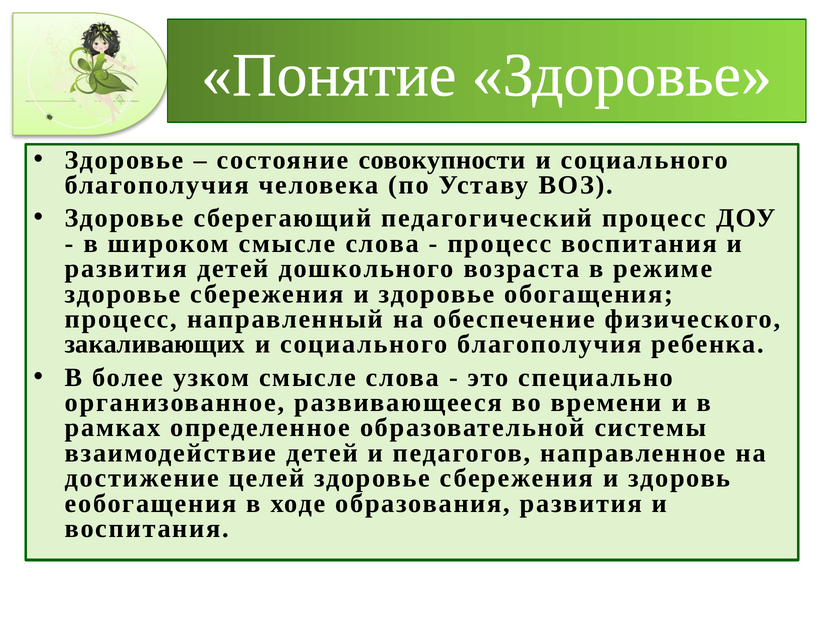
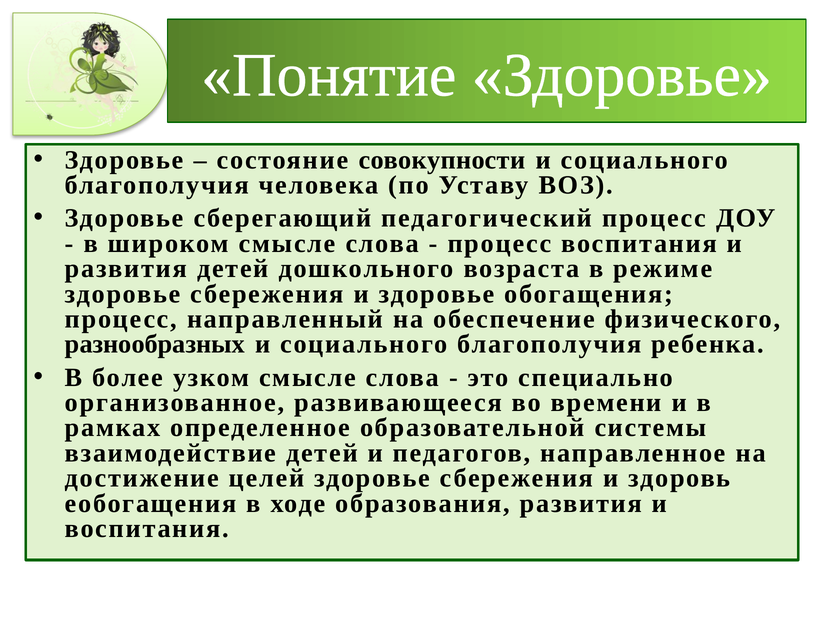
закаливающих: закаливающих -> разнообразных
